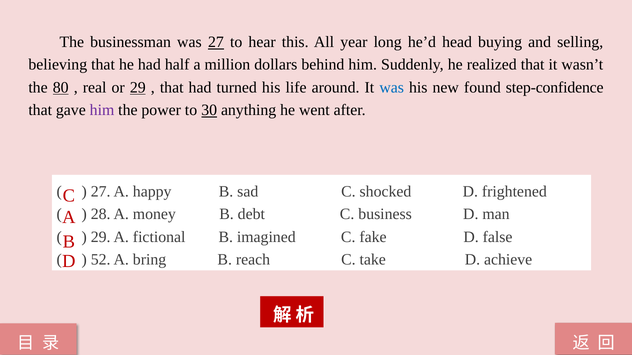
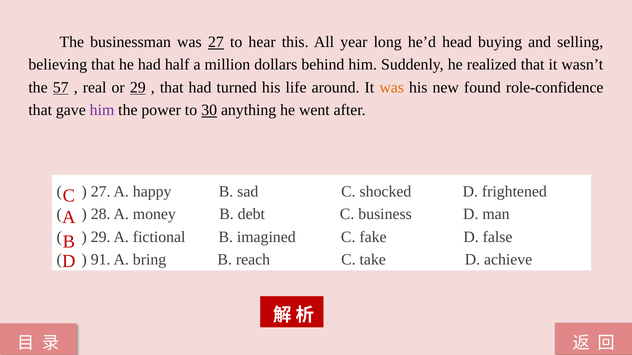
80: 80 -> 57
was at (392, 87) colour: blue -> orange
step-confidence: step-confidence -> role-confidence
52: 52 -> 91
